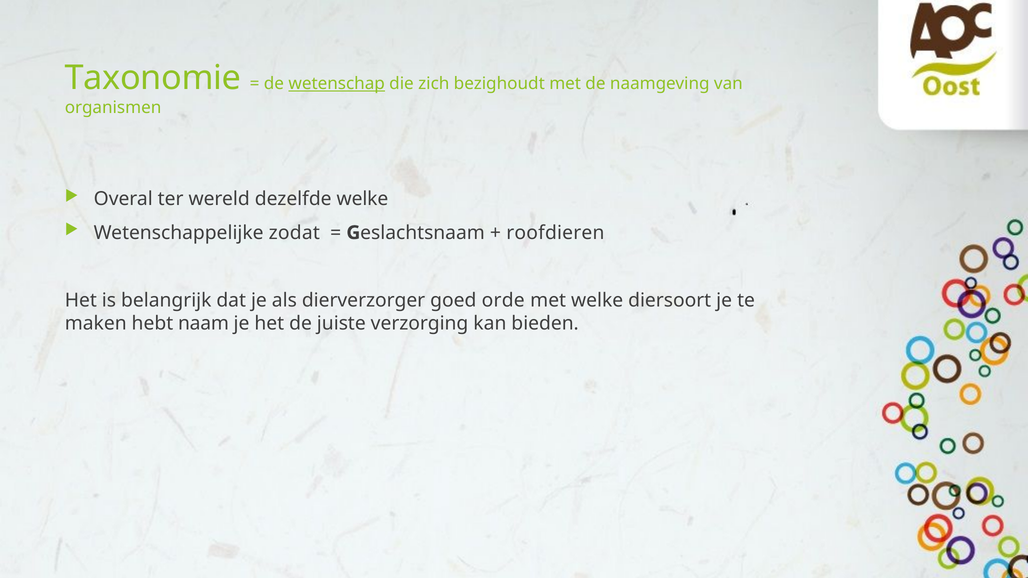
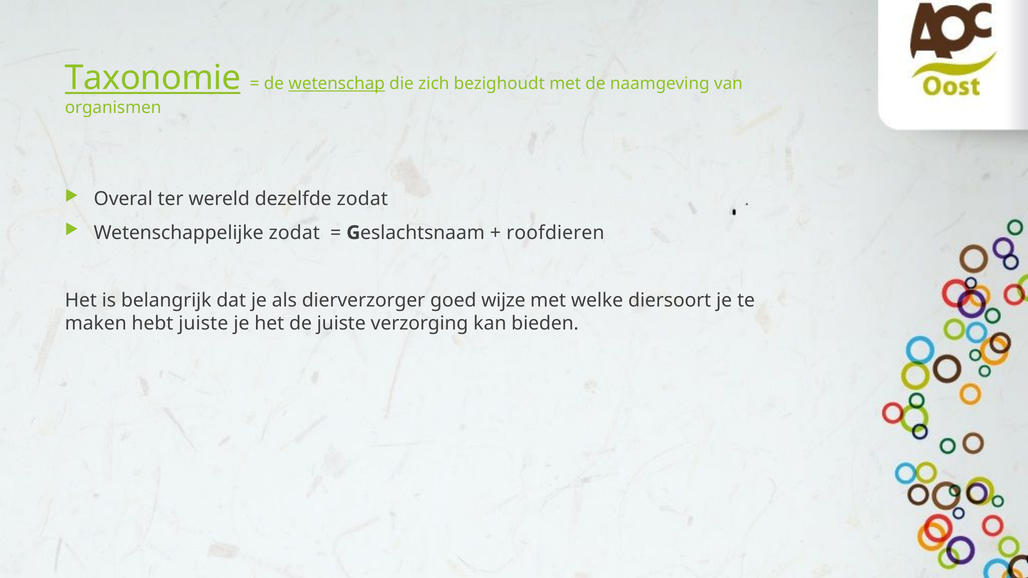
Taxonomie underline: none -> present
dezelfde welke: welke -> zodat
orde: orde -> wijze
hebt naam: naam -> juiste
